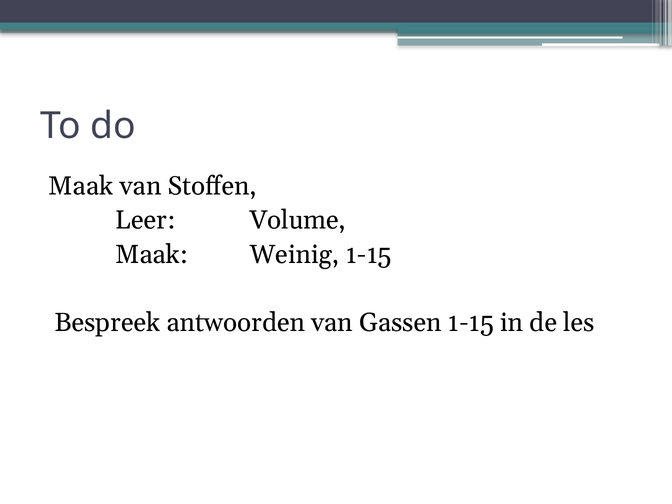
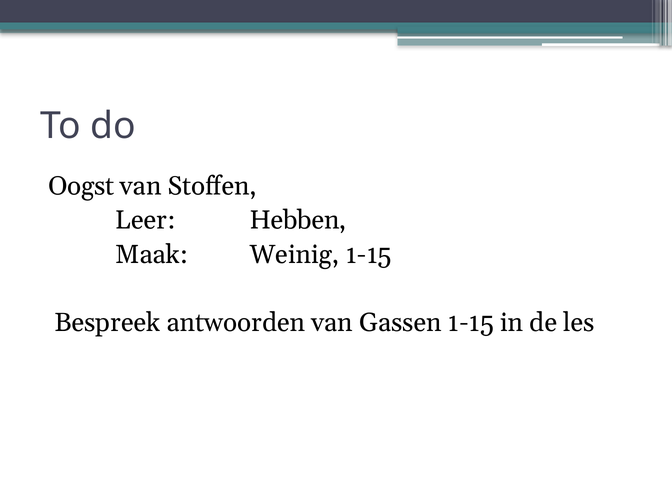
Maak at (81, 186): Maak -> Oogst
Volume: Volume -> Hebben
